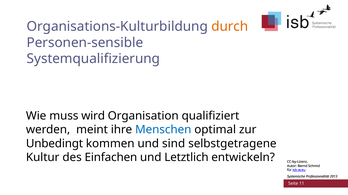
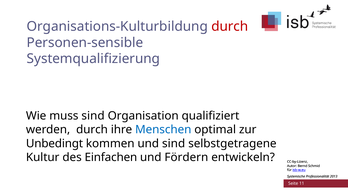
durch at (230, 26) colour: orange -> red
muss wird: wird -> sind
werden meint: meint -> durch
Letztlich: Letztlich -> Fördern
